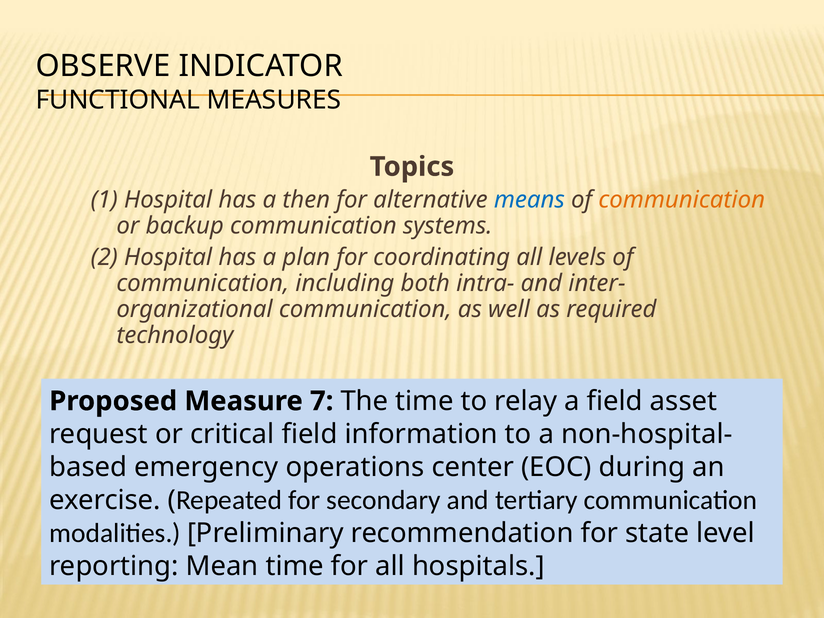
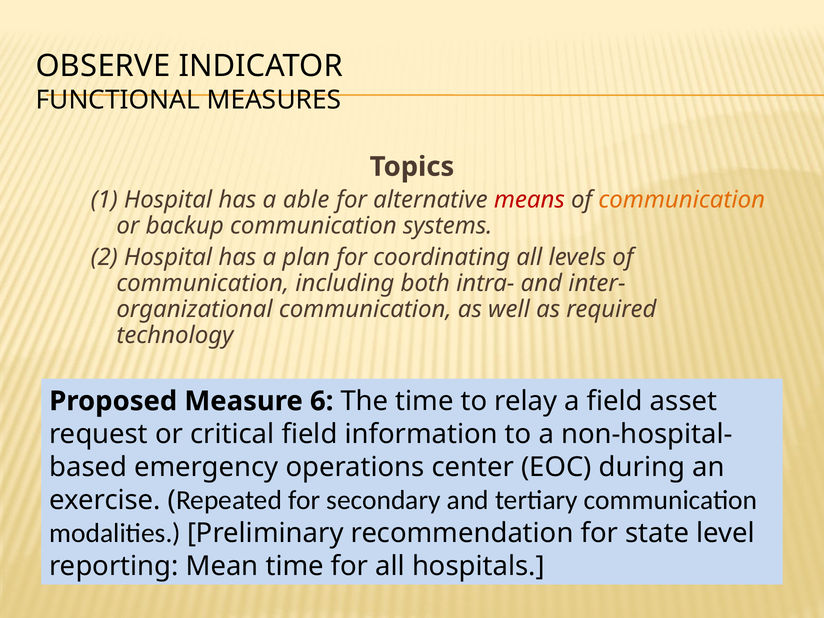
then: then -> able
means colour: blue -> red
7: 7 -> 6
